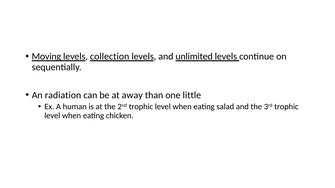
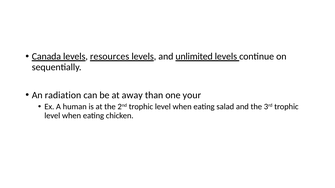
Moving: Moving -> Canada
collection: collection -> resources
little: little -> your
